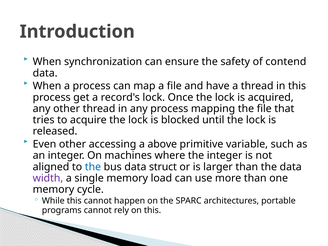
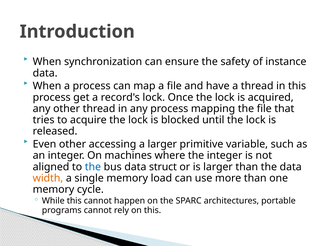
contend: contend -> instance
a above: above -> larger
width colour: purple -> orange
